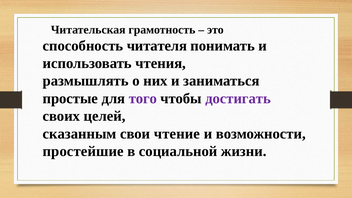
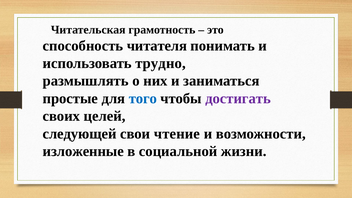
чтения: чтения -> трудно
того colour: purple -> blue
сказанным: сказанным -> следующей
простейшие: простейшие -> изложенные
